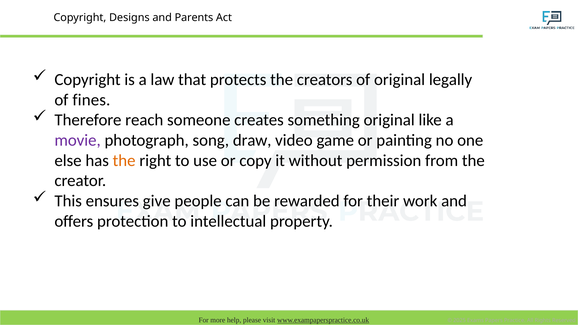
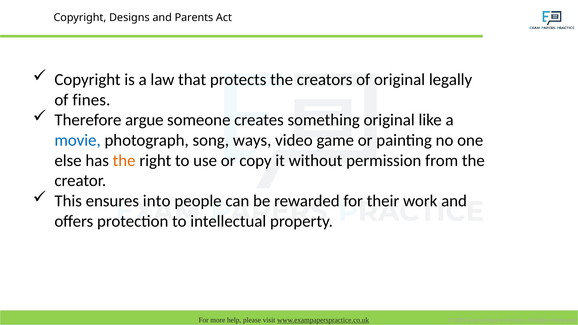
reach: reach -> argue
movie colour: purple -> blue
draw: draw -> ways
give: give -> into
